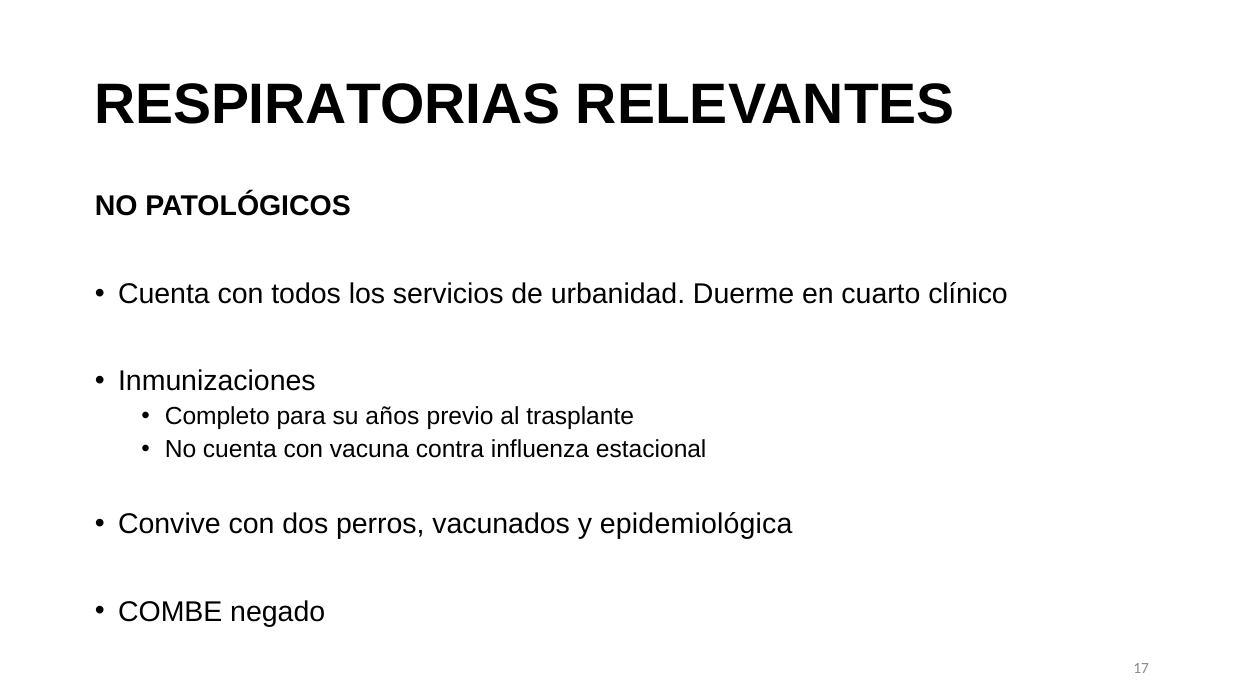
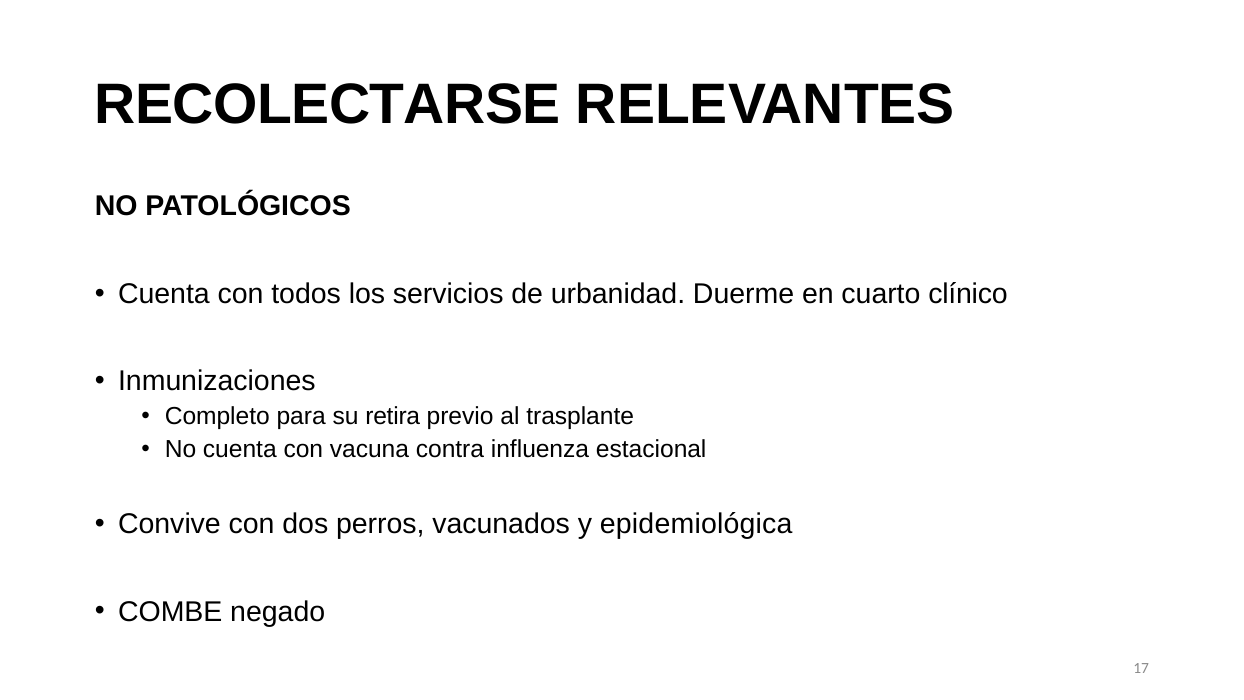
RESPIRATORIAS: RESPIRATORIAS -> RECOLECTARSE
años: años -> retira
